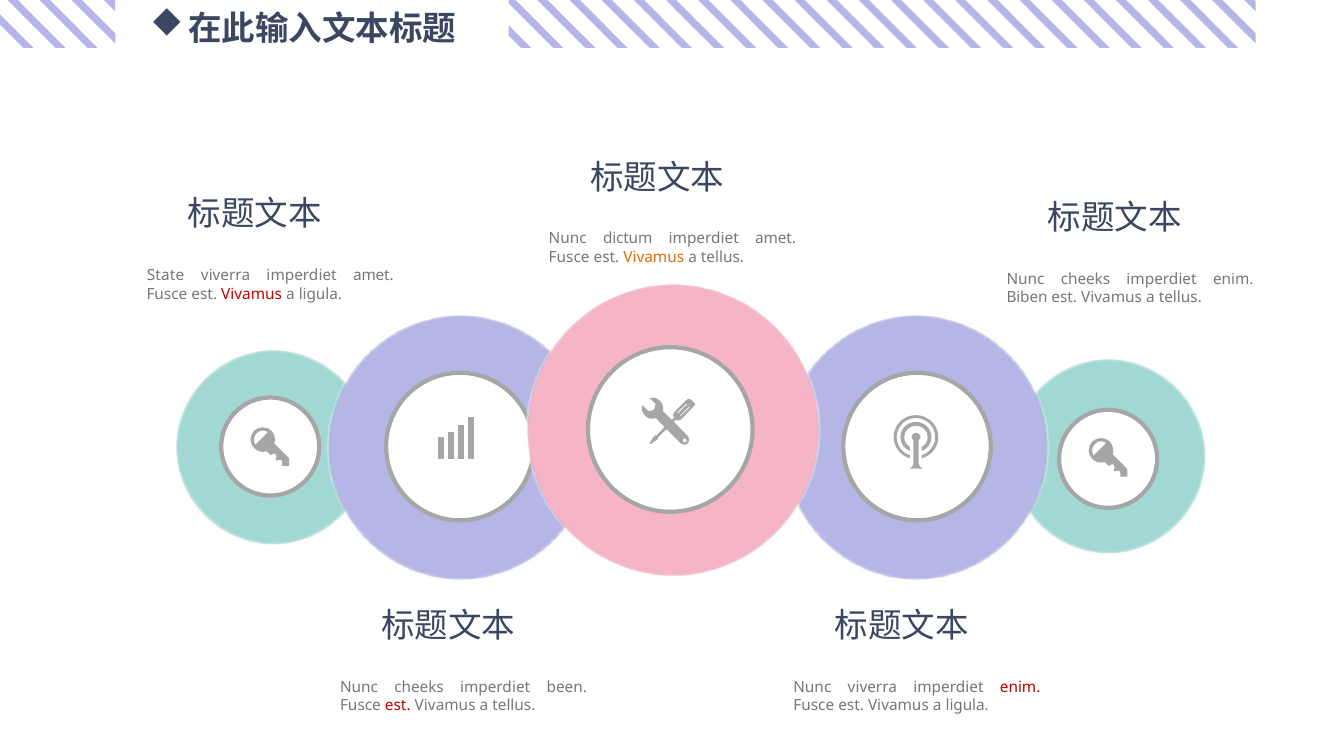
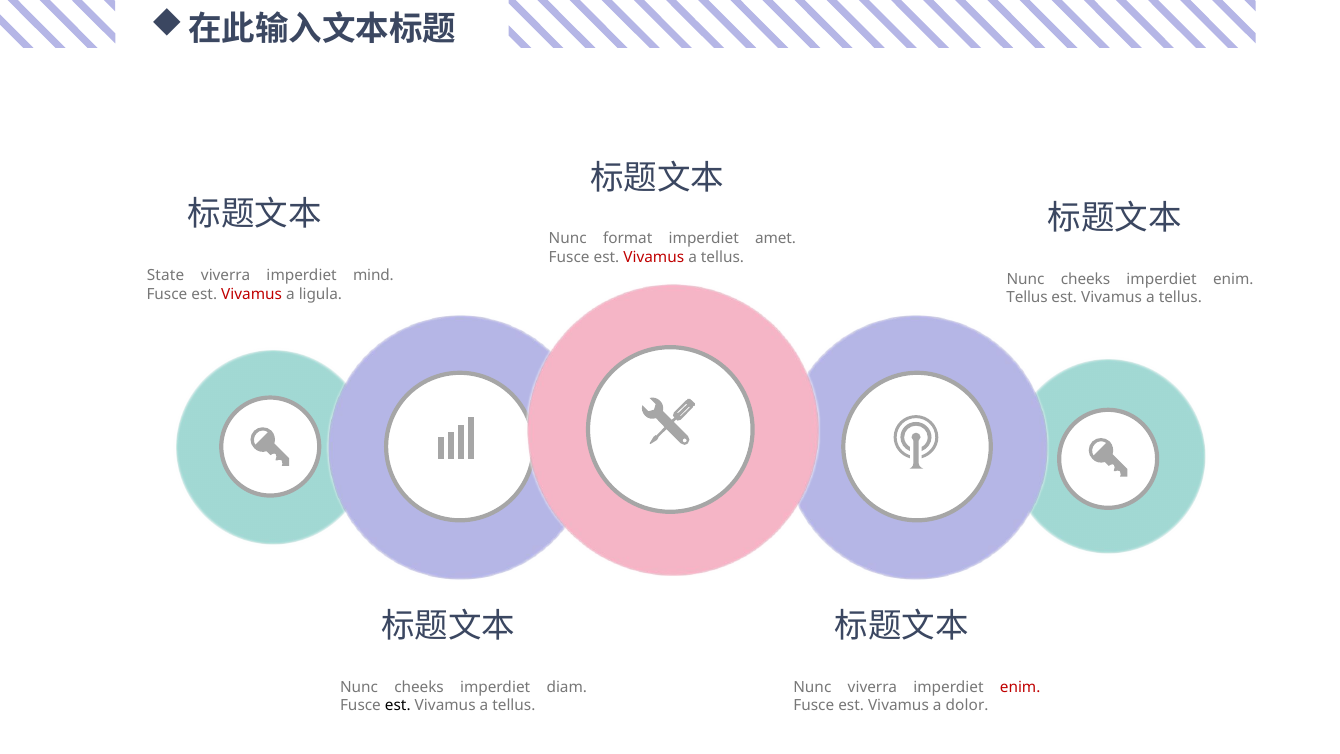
dictum: dictum -> format
Vivamus at (654, 257) colour: orange -> red
viverra imperdiet amet: amet -> mind
Biben at (1027, 298): Biben -> Tellus
been: been -> diam
est at (398, 706) colour: red -> black
ligula at (967, 706): ligula -> dolor
